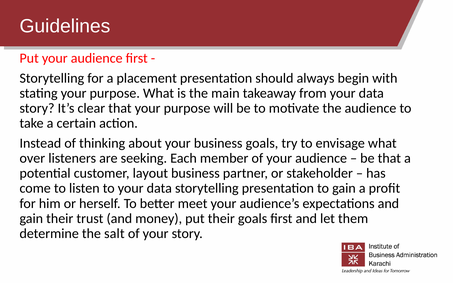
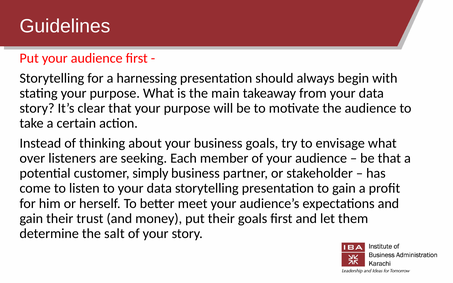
placement: placement -> harnessing
layout: layout -> simply
